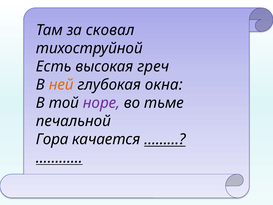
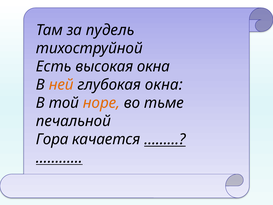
сковал: сковал -> пудель
высокая греч: греч -> окна
норе colour: purple -> orange
